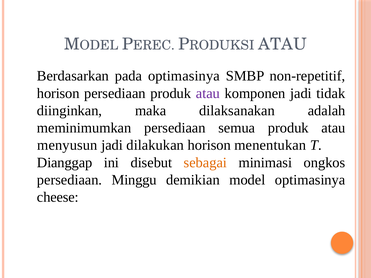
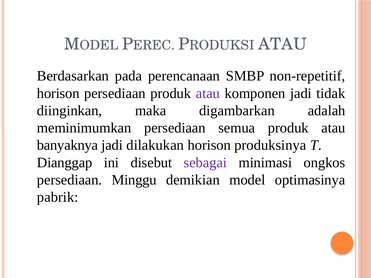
pada optimasinya: optimasinya -> perencanaan
dilaksanakan: dilaksanakan -> digambarkan
menyusun: menyusun -> banyaknya
menentukan: menentukan -> produksinya
sebagai colour: orange -> purple
cheese: cheese -> pabrik
